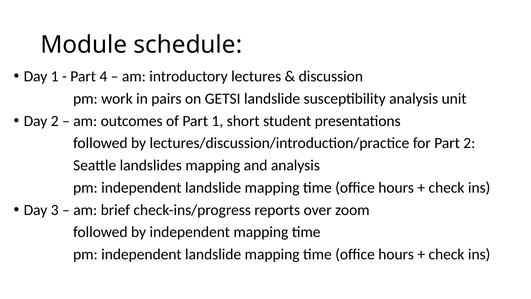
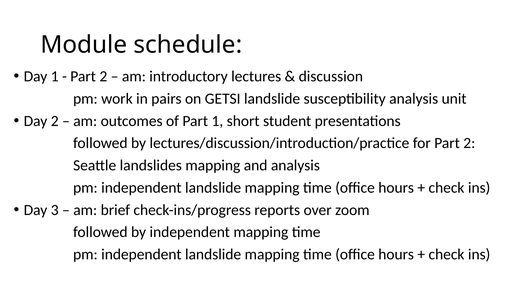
4 at (103, 76): 4 -> 2
